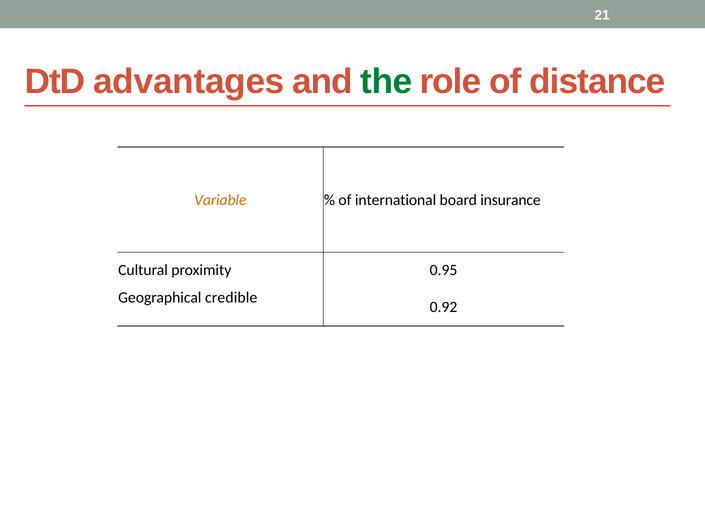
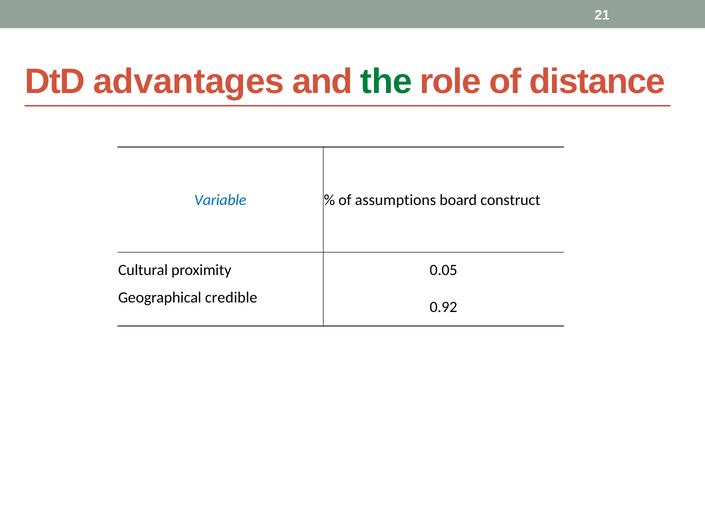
Variable colour: orange -> blue
international: international -> assumptions
insurance: insurance -> construct
0.95: 0.95 -> 0.05
